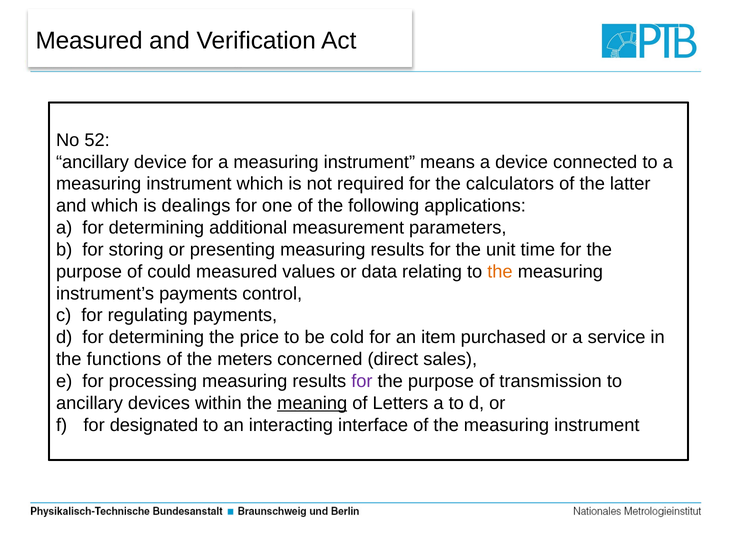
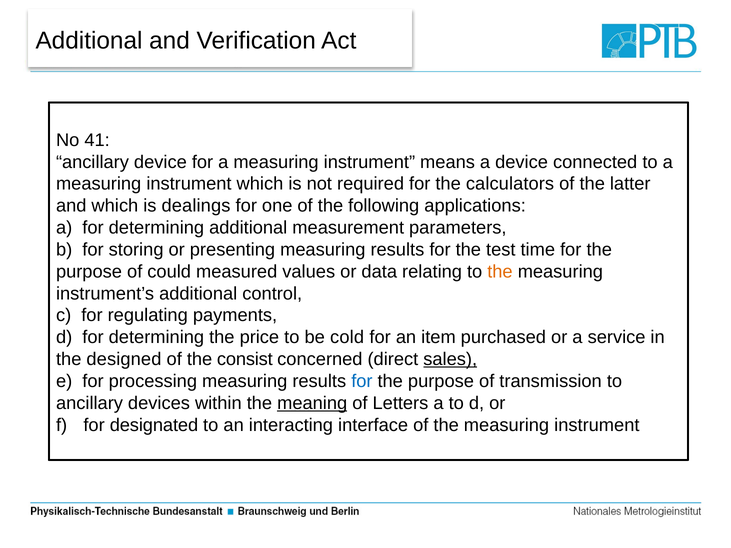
Measured at (89, 41): Measured -> Additional
52: 52 -> 41
unit: unit -> test
instrument’s payments: payments -> additional
functions: functions -> designed
meters: meters -> consist
sales underline: none -> present
for at (362, 381) colour: purple -> blue
